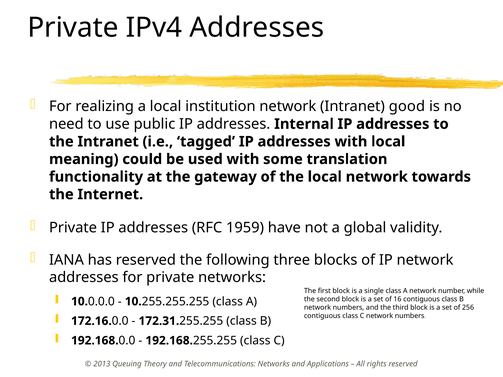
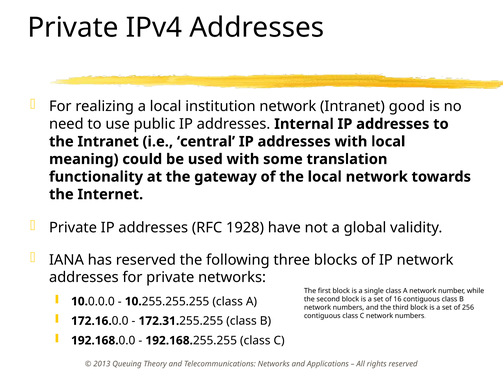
tagged: tagged -> central
1959: 1959 -> 1928
